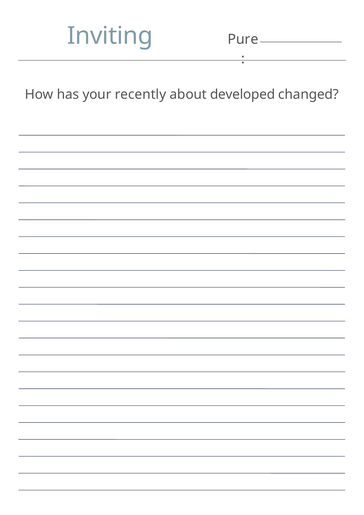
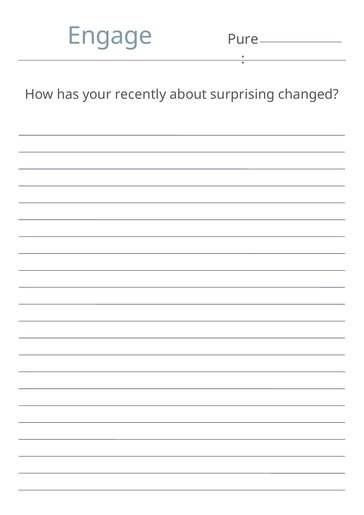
Inviting: Inviting -> Engage
developed: developed -> surprising
